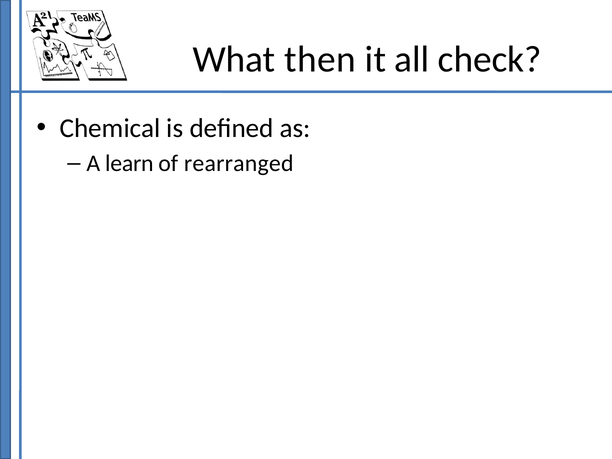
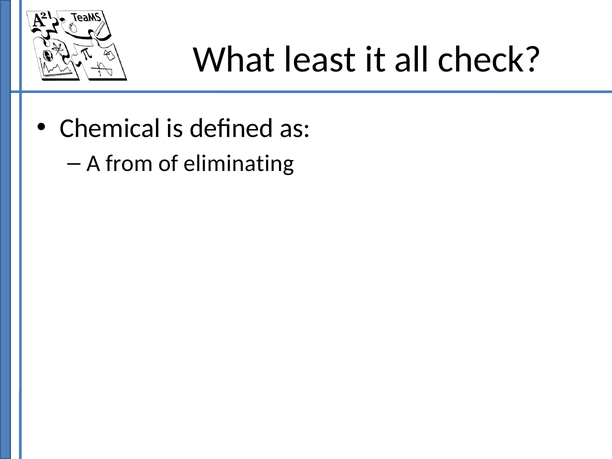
then: then -> least
learn: learn -> from
rearranged: rearranged -> eliminating
